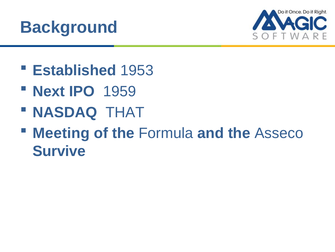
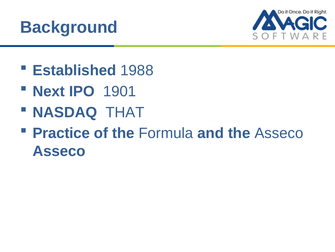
1953: 1953 -> 1988
1959: 1959 -> 1901
Meeting: Meeting -> Practice
Survive at (59, 151): Survive -> Asseco
